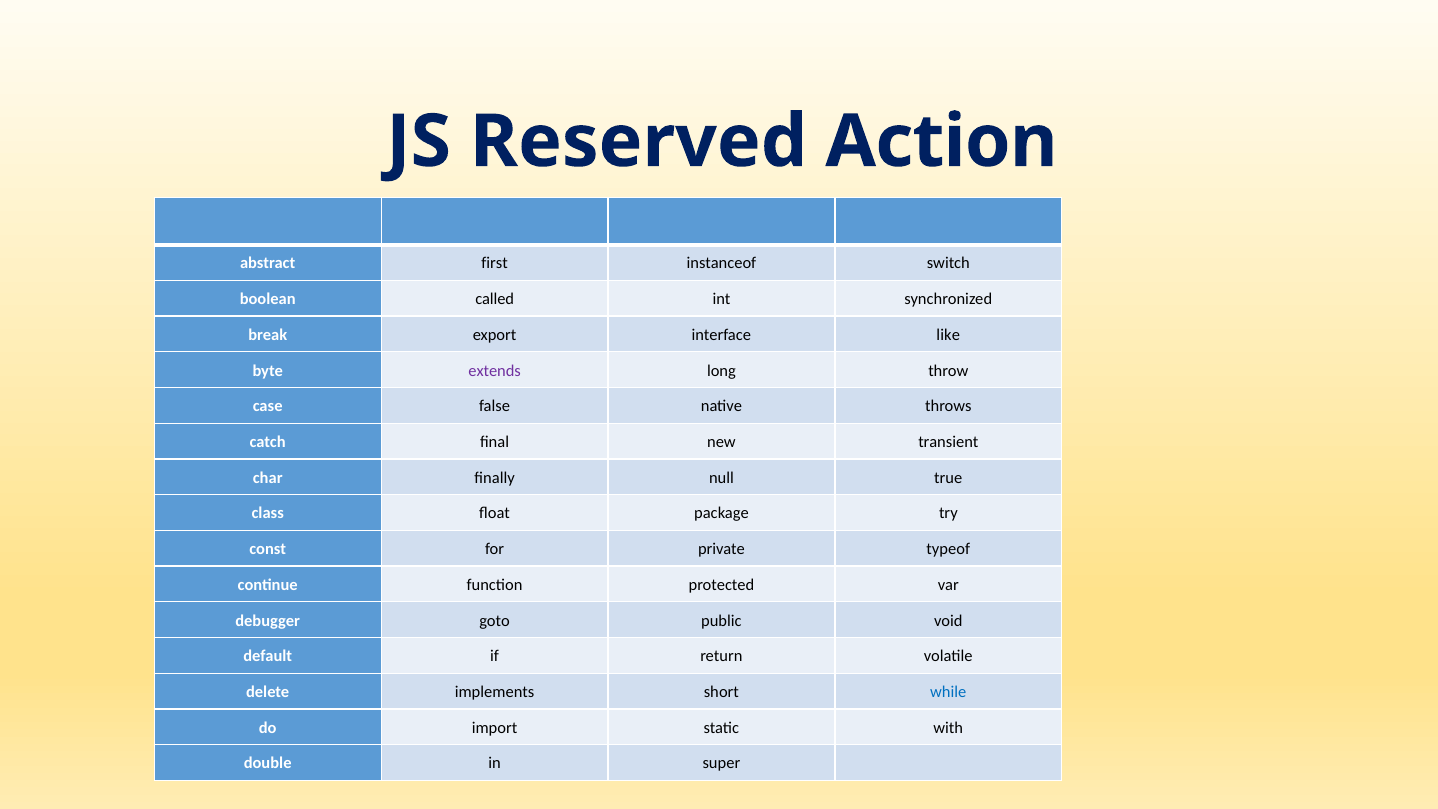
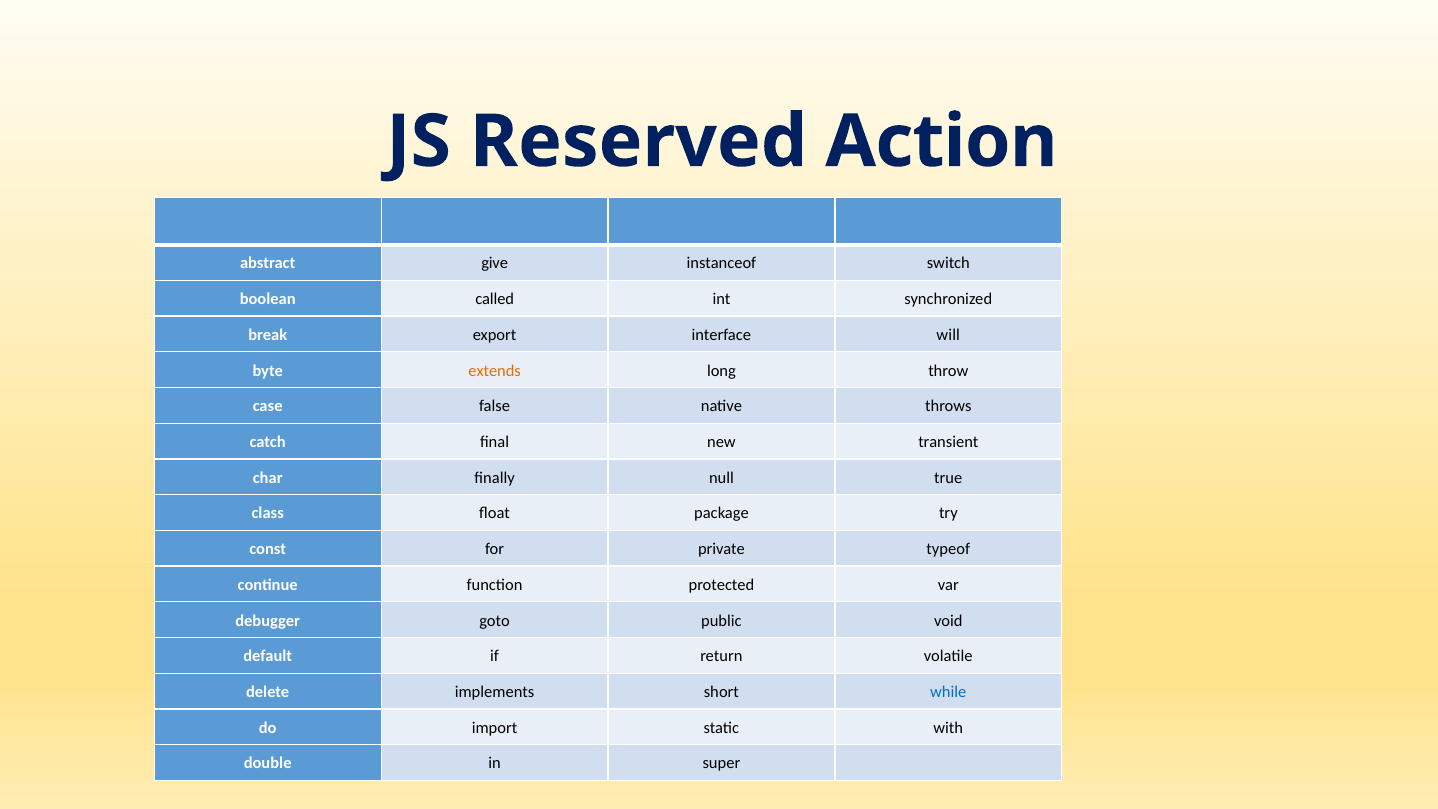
first: first -> give
like: like -> will
extends colour: purple -> orange
